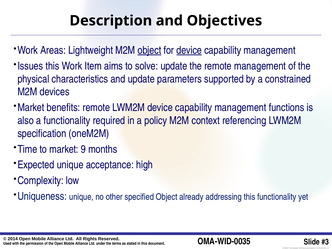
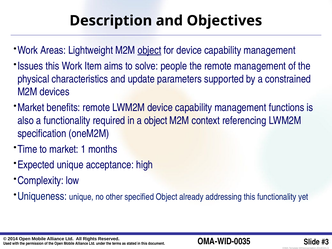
device at (189, 50) underline: present -> none
solve update: update -> people
a policy: policy -> object
9: 9 -> 1
